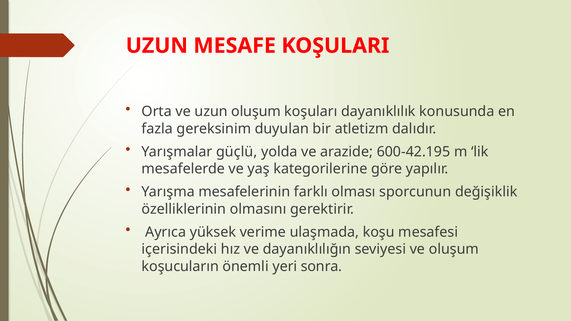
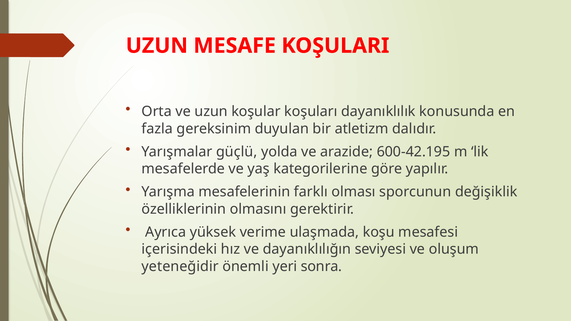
uzun oluşum: oluşum -> koşular
koşucuların: koşucuların -> yeteneğidir
